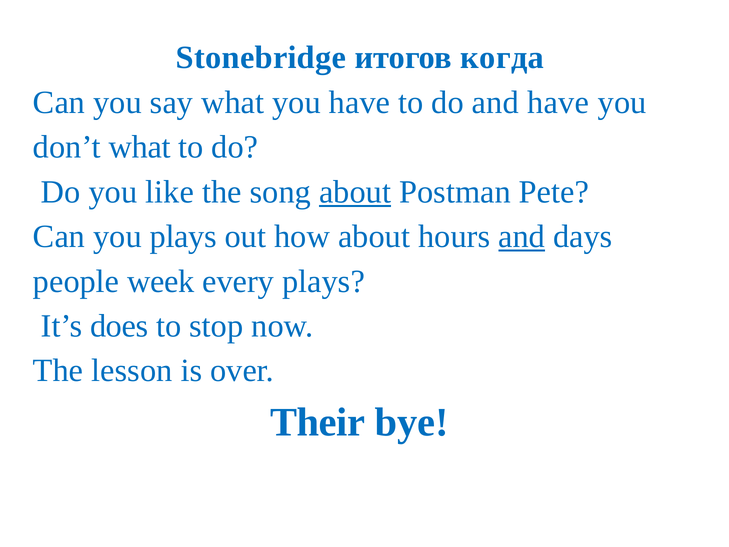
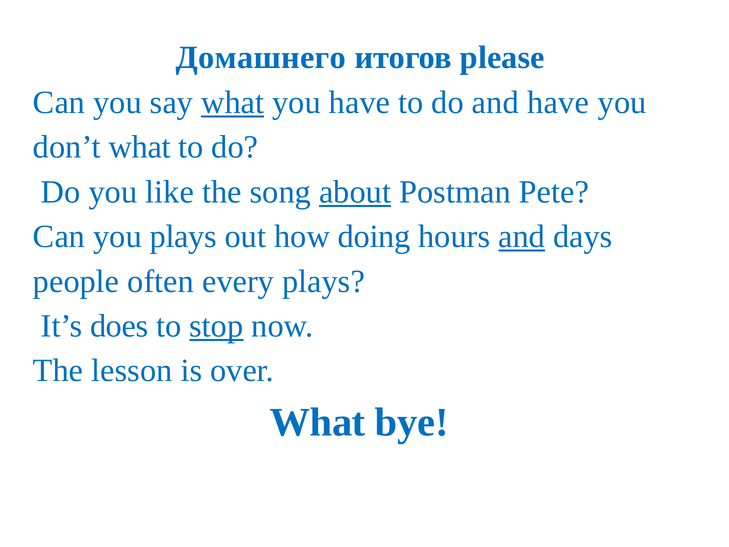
Stonebridge: Stonebridge -> Домашнего
когда: когда -> please
what at (233, 102) underline: none -> present
how about: about -> doing
week: week -> often
stop underline: none -> present
Their at (318, 422): Their -> What
